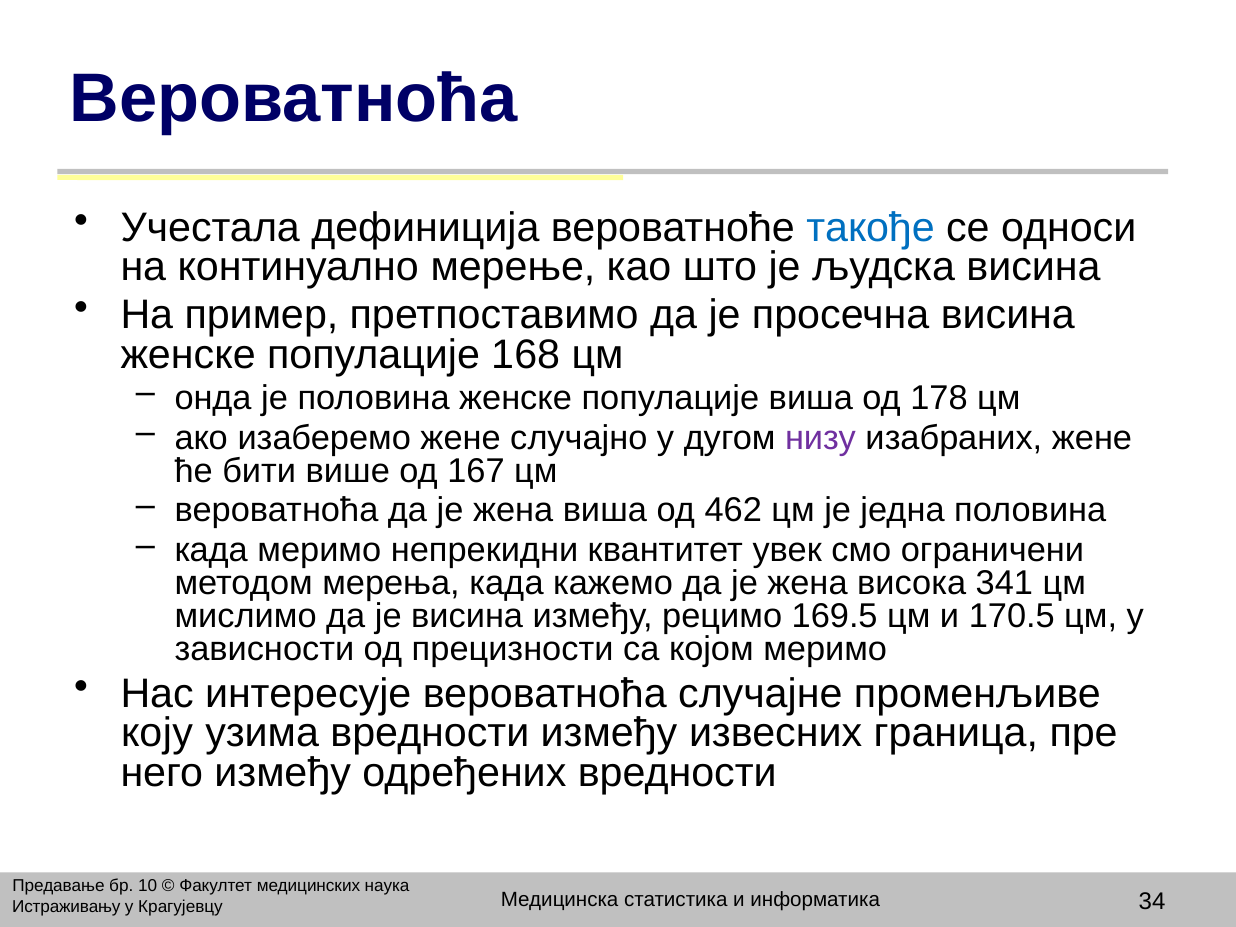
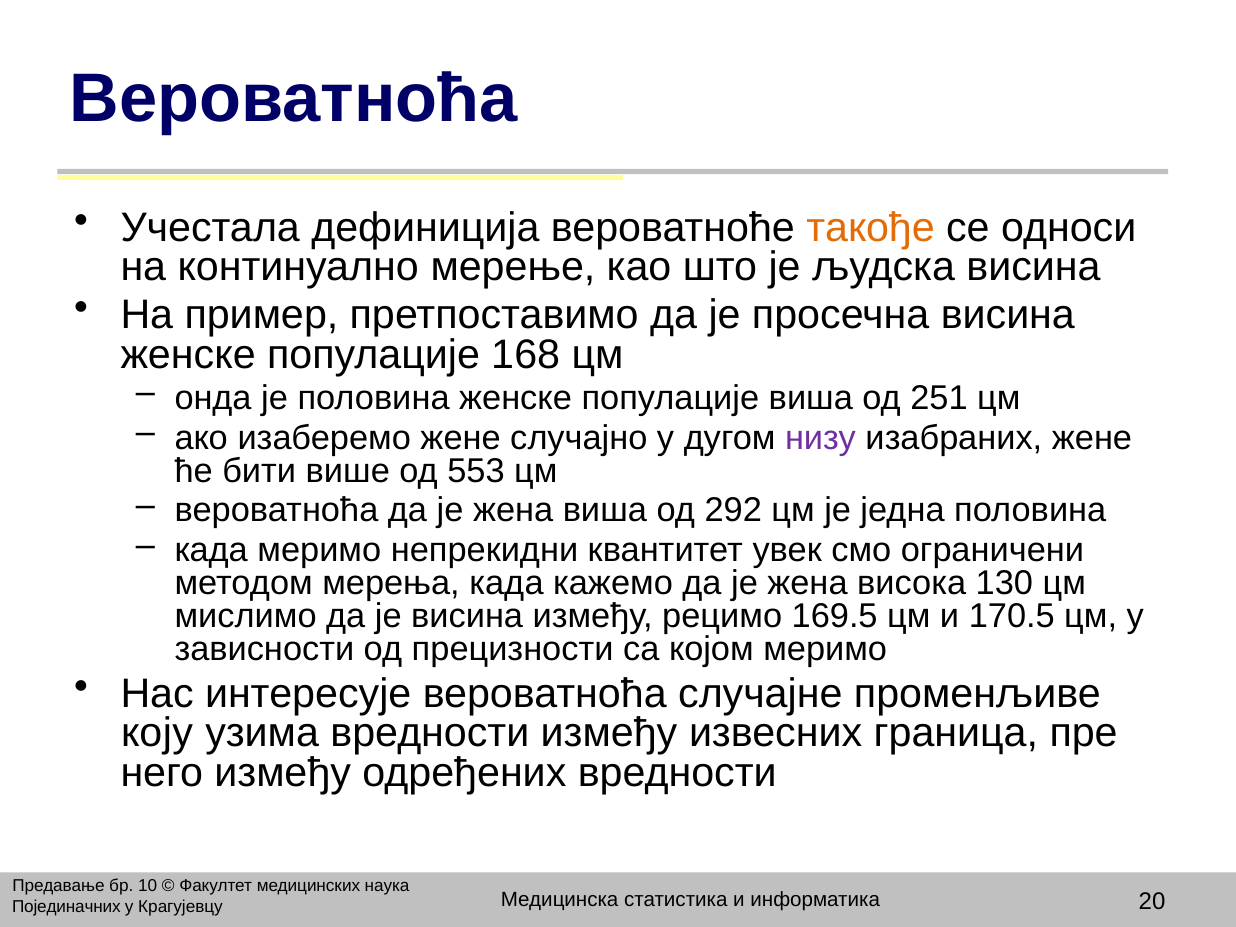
такође colour: blue -> orange
178: 178 -> 251
167: 167 -> 553
462: 462 -> 292
341: 341 -> 130
34: 34 -> 20
Истраживању: Истраживању -> Појединачних
